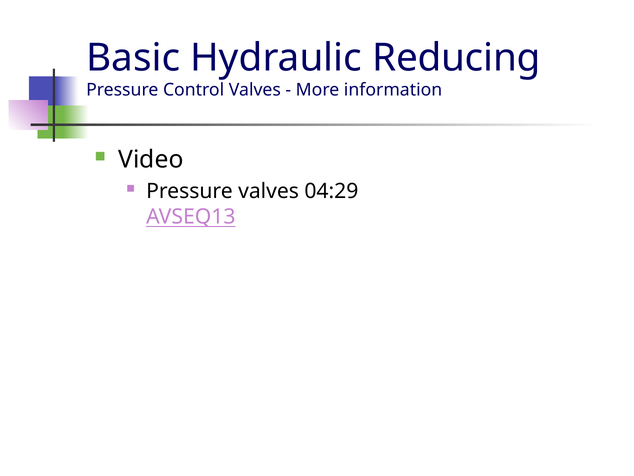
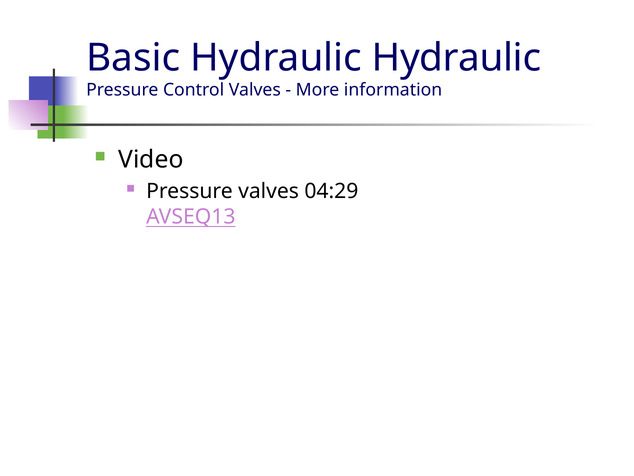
Hydraulic Reducing: Reducing -> Hydraulic
